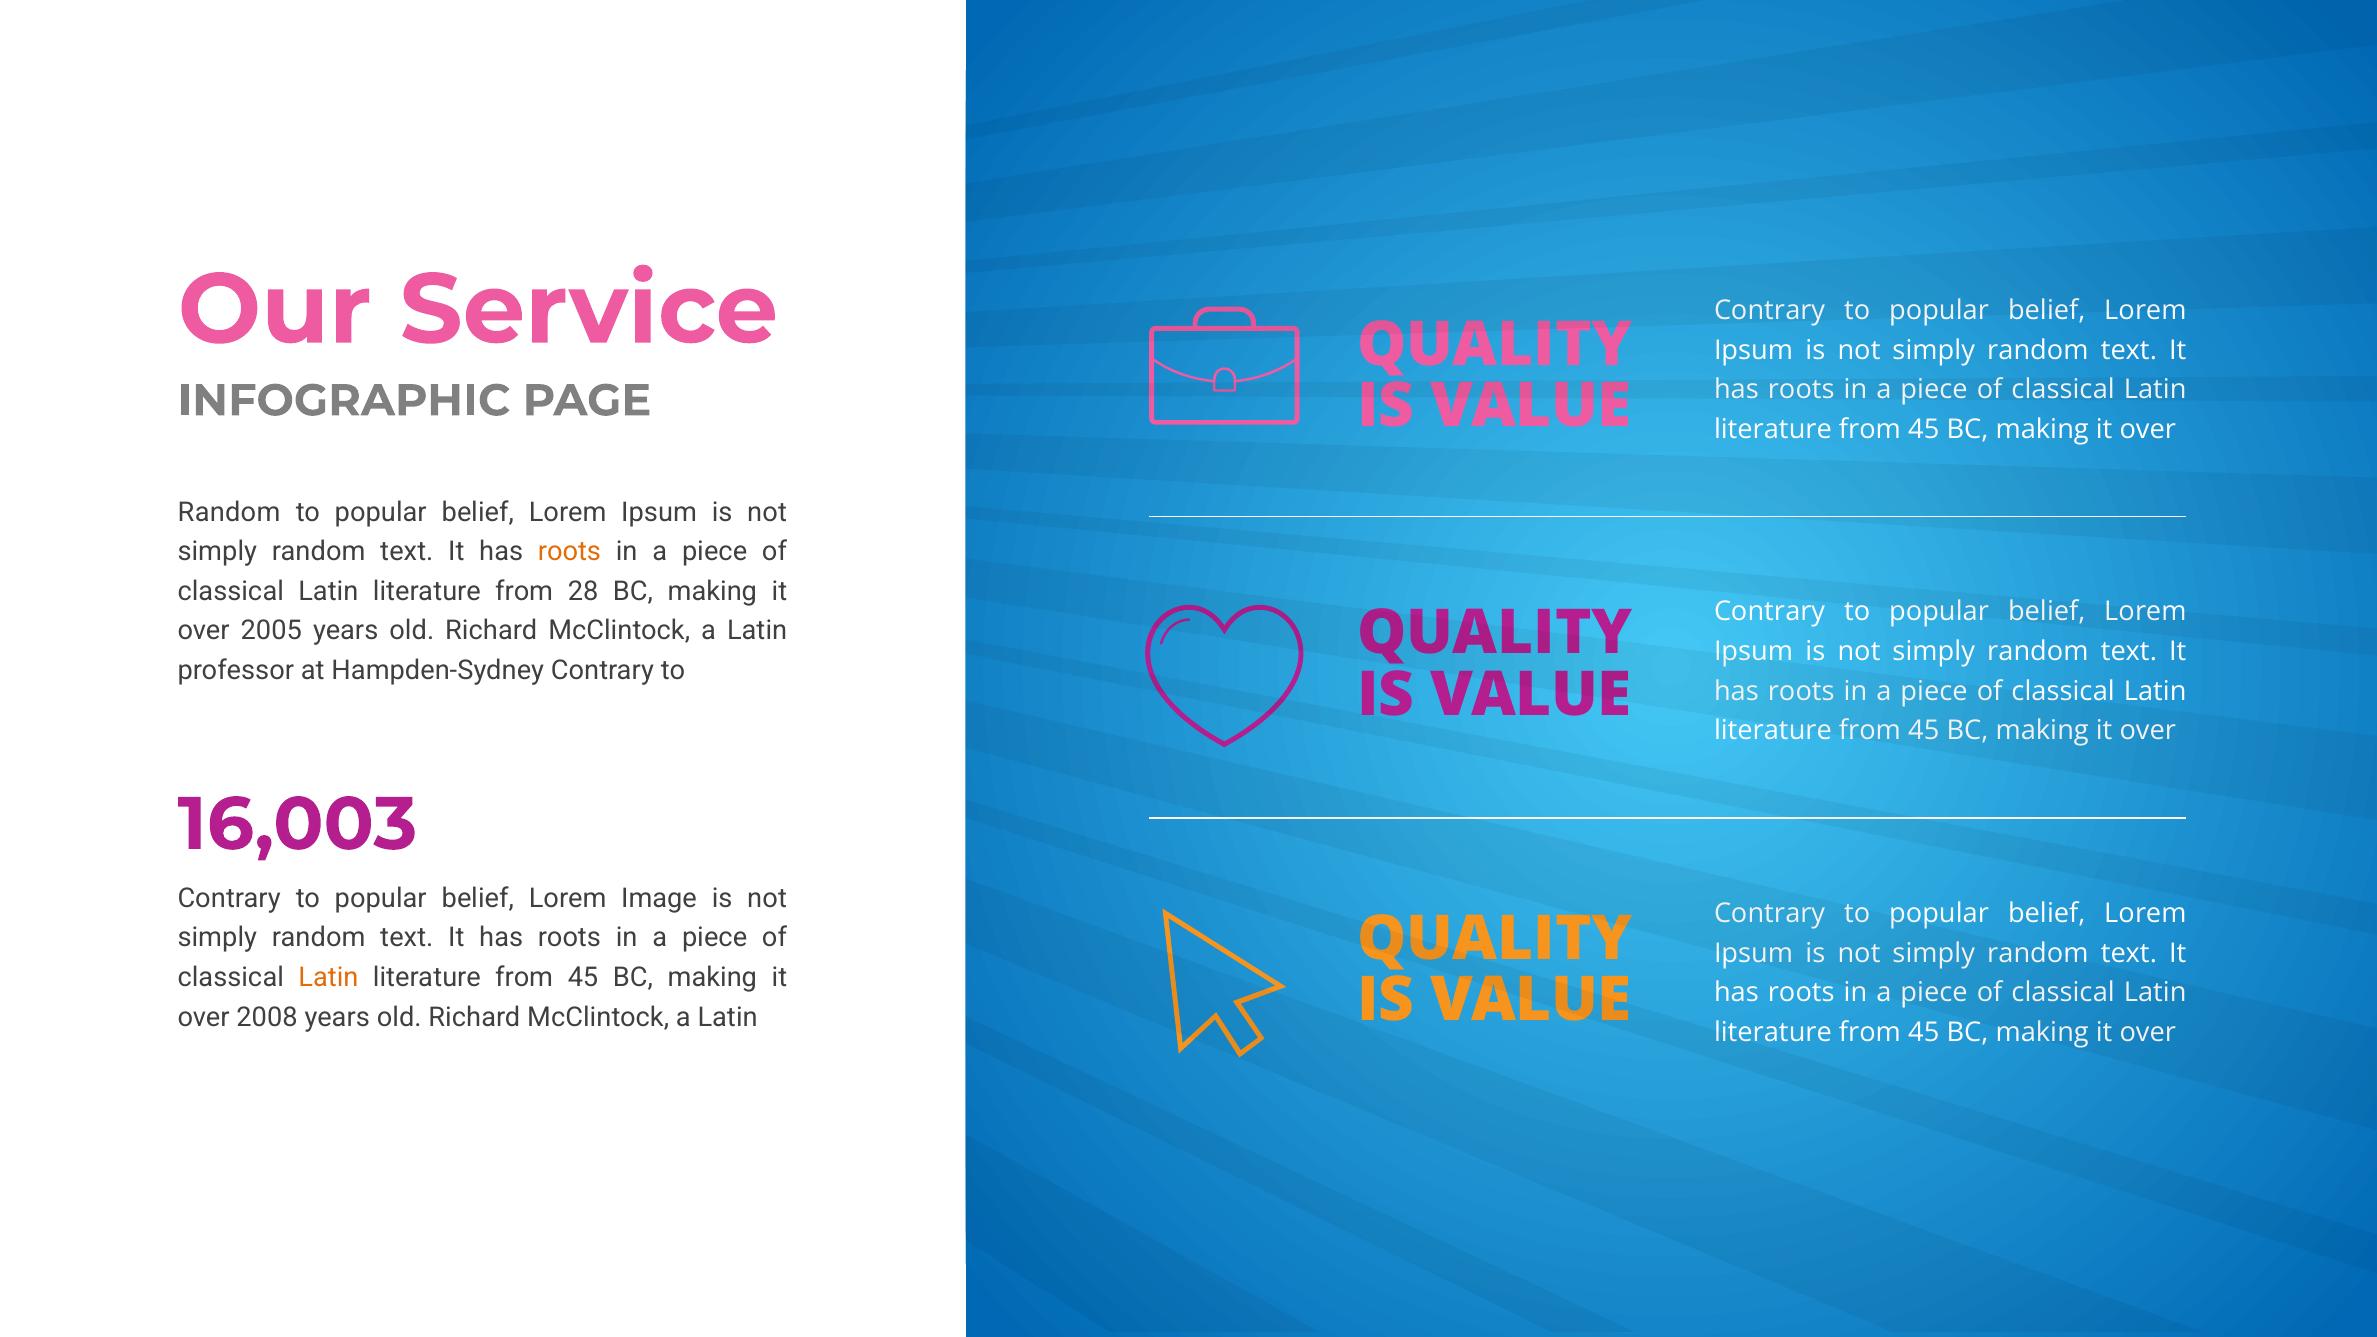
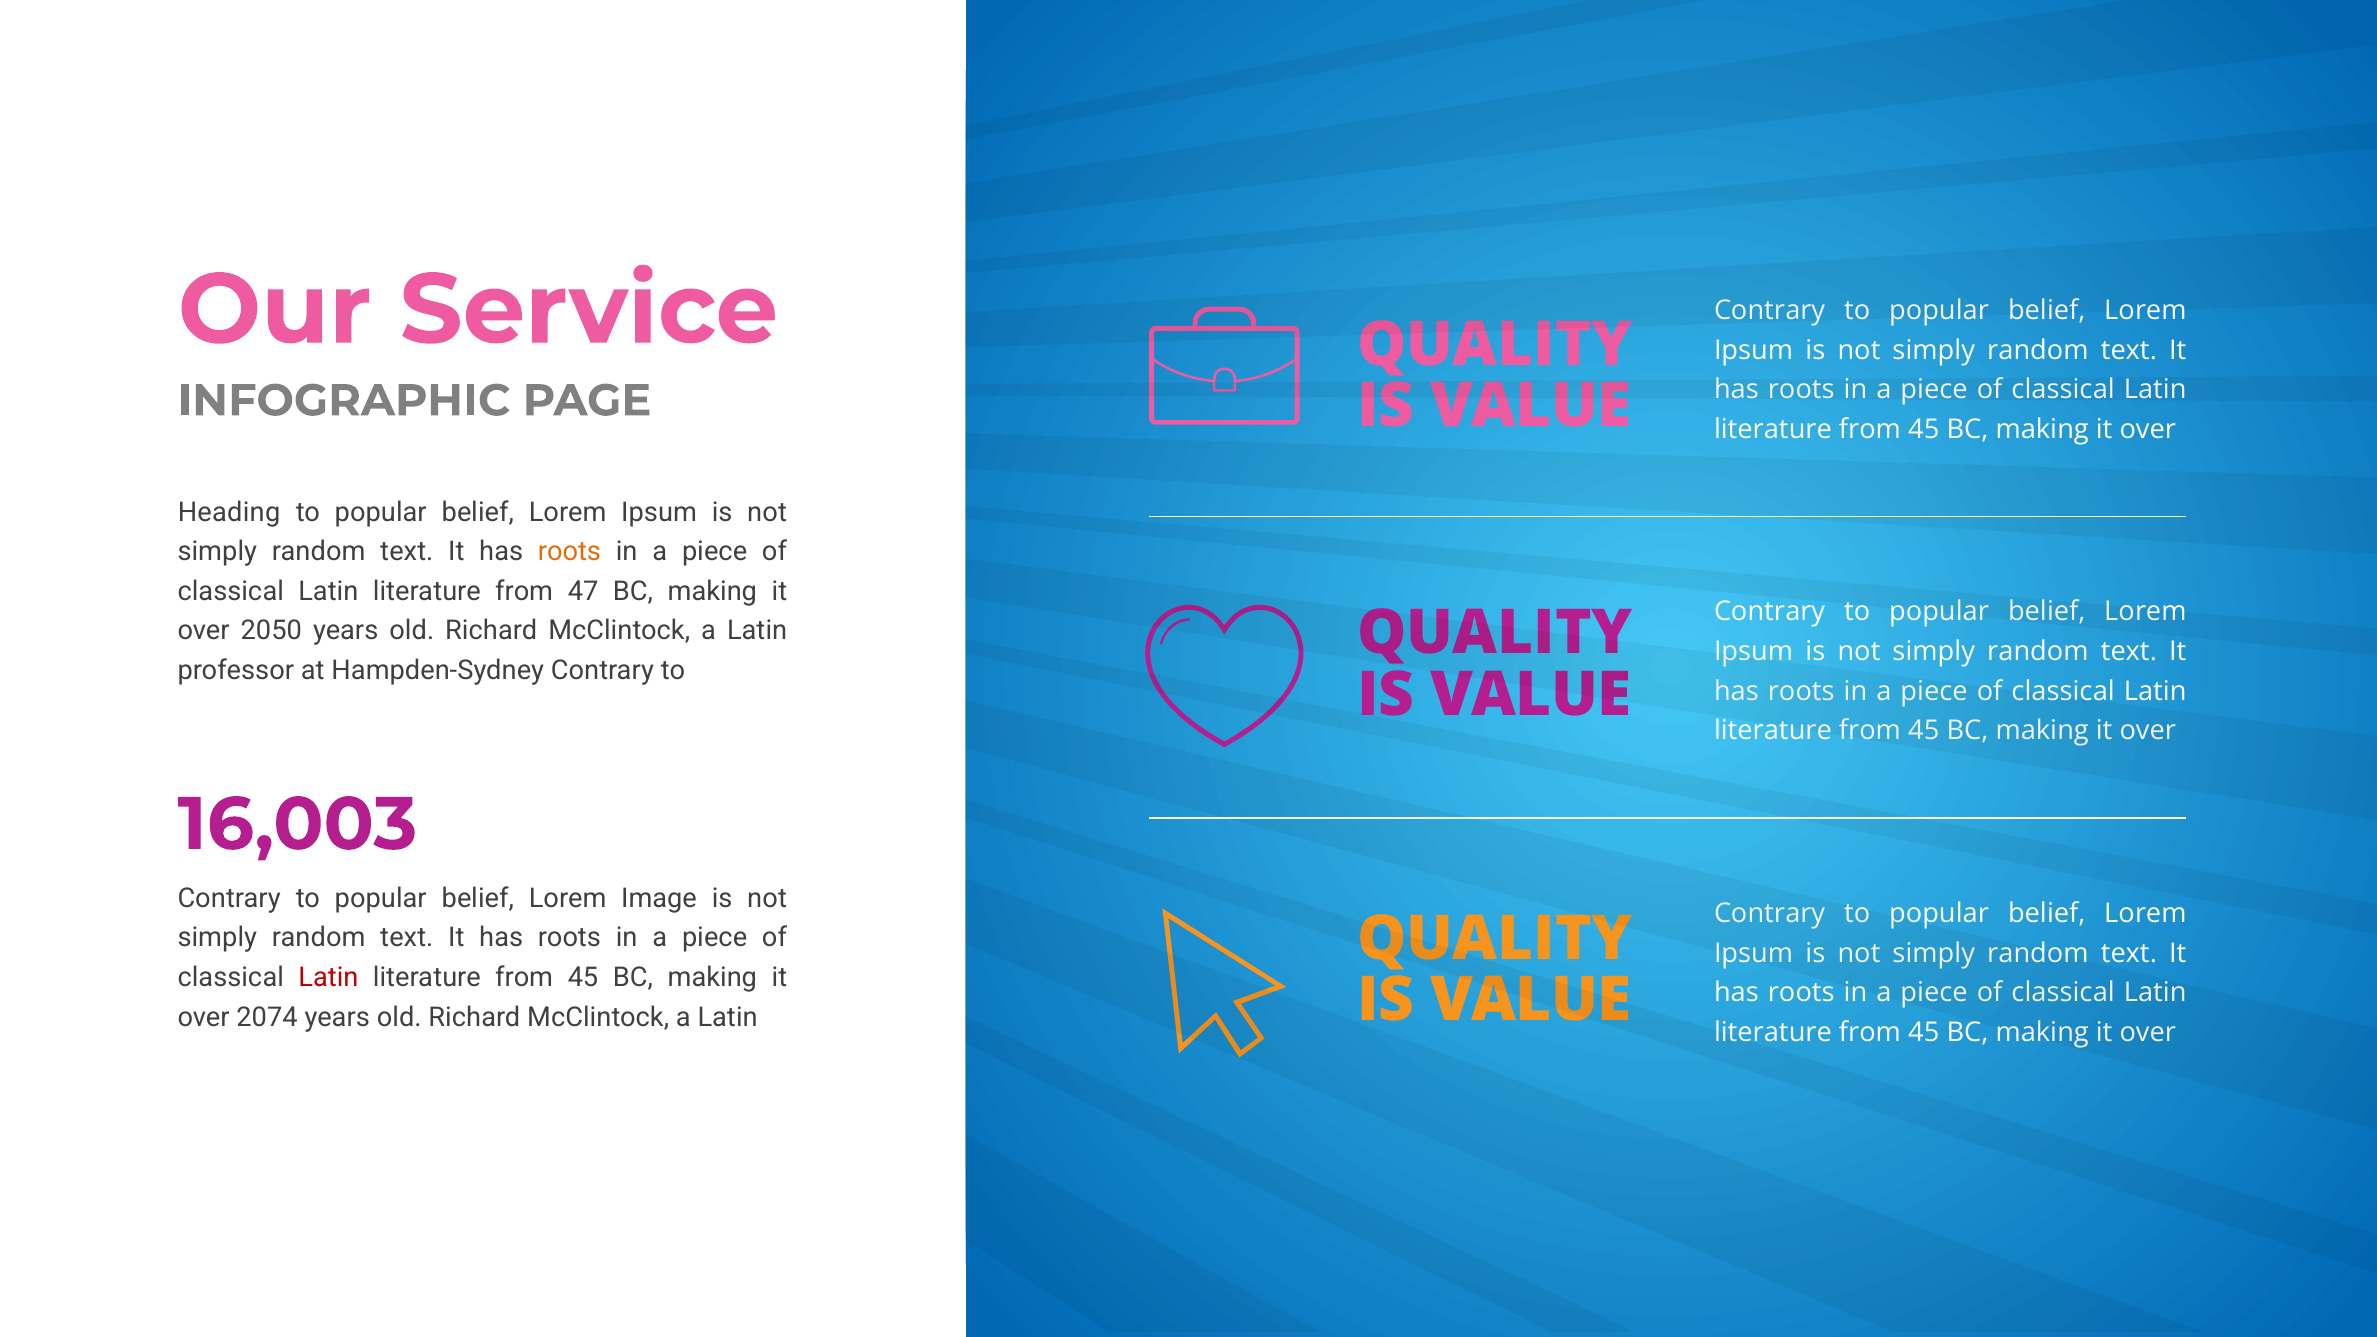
Random at (229, 512): Random -> Heading
28: 28 -> 47
2005: 2005 -> 2050
Latin at (328, 978) colour: orange -> red
2008: 2008 -> 2074
